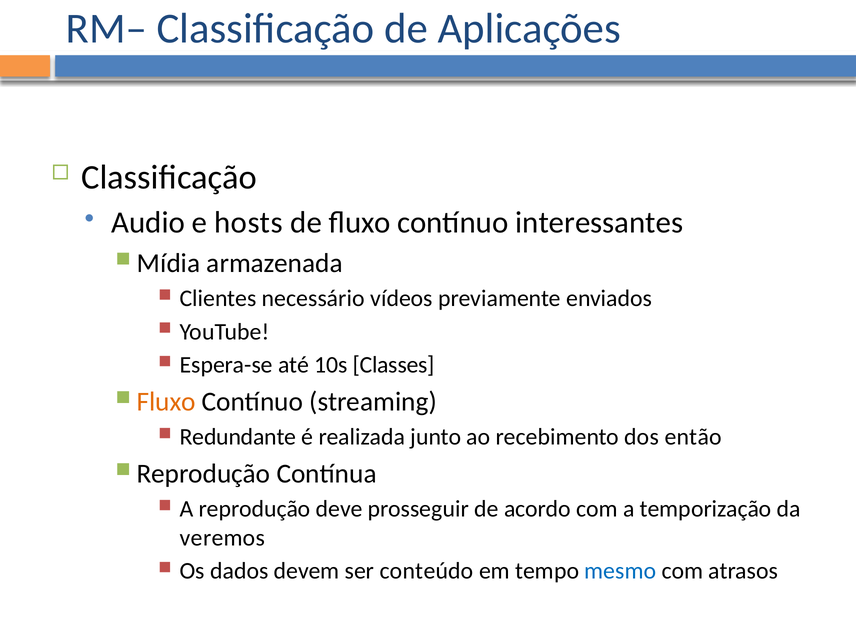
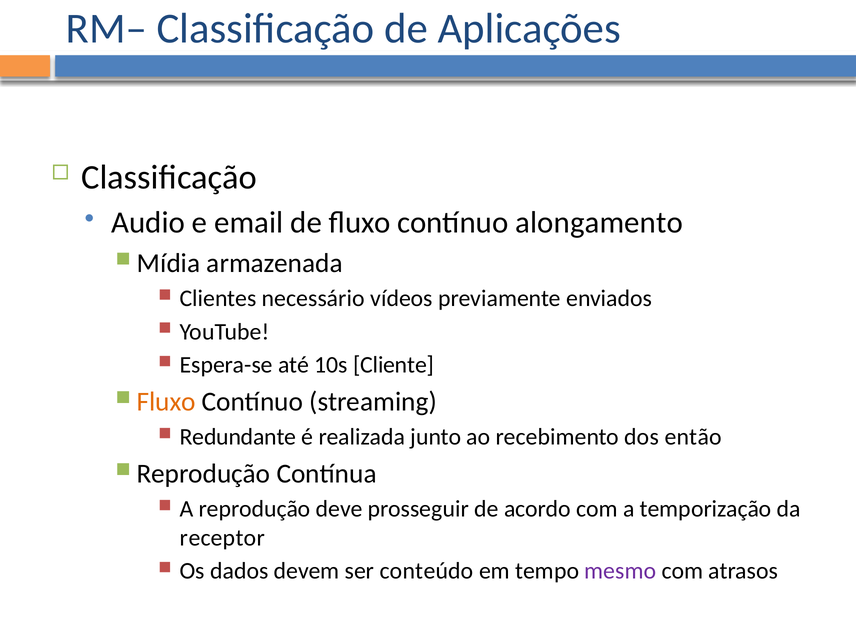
hosts: hosts -> email
interessantes: interessantes -> alongamento
Classes: Classes -> Cliente
veremos: veremos -> receptor
mesmo colour: blue -> purple
